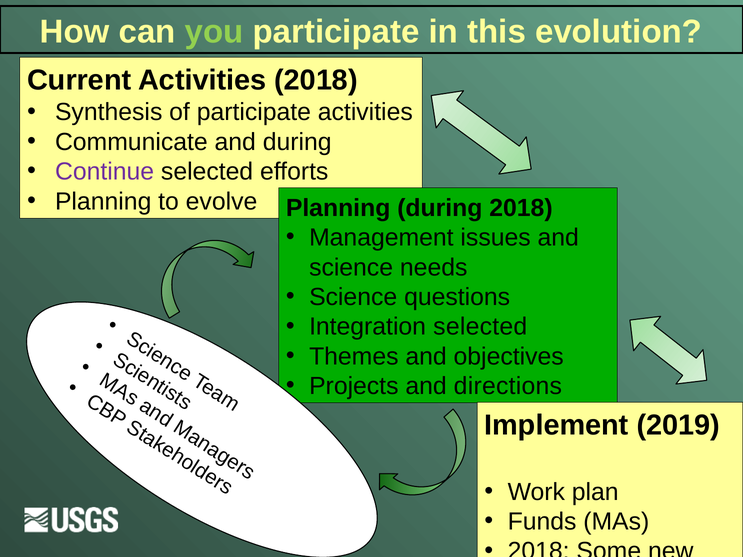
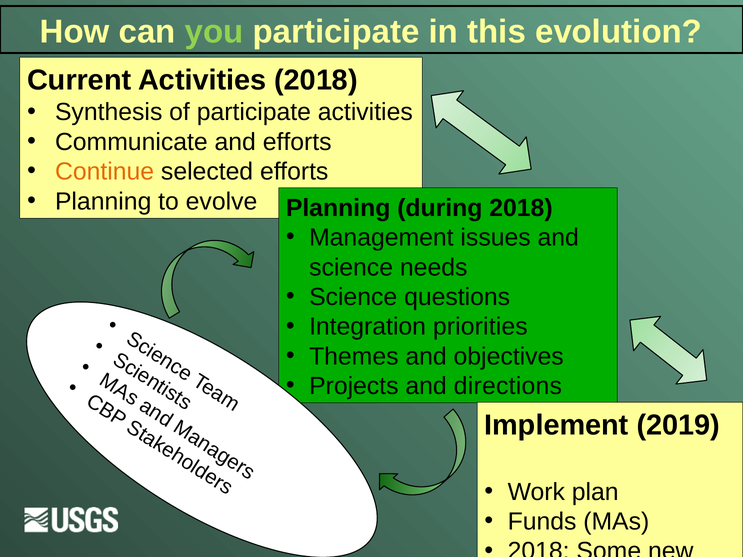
and during: during -> efforts
Continue colour: purple -> orange
selected at (480, 327): selected -> priorities
